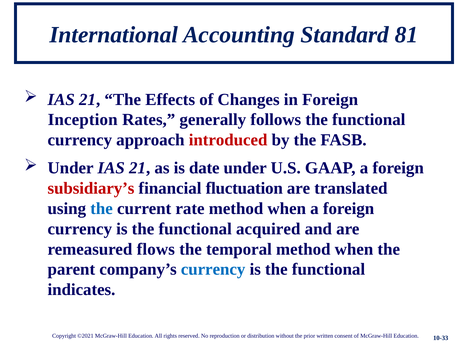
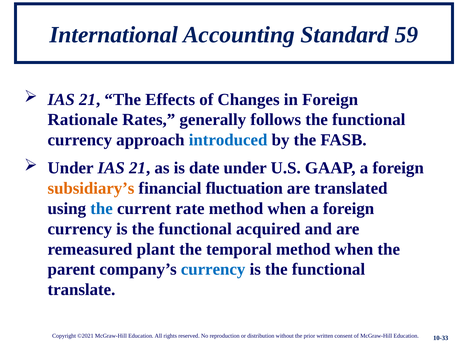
81: 81 -> 59
Inception: Inception -> Rationale
introduced colour: red -> blue
subsidiary’s colour: red -> orange
flows: flows -> plant
indicates: indicates -> translate
